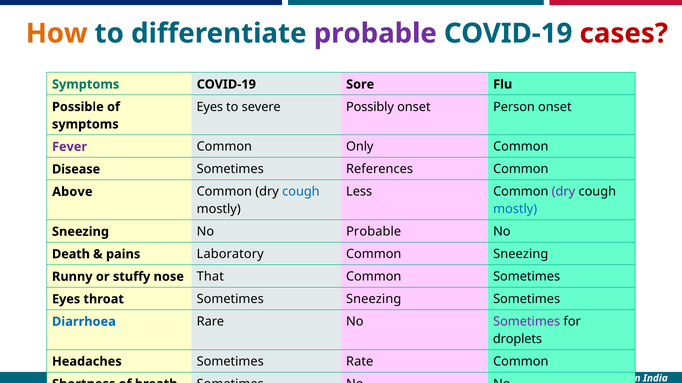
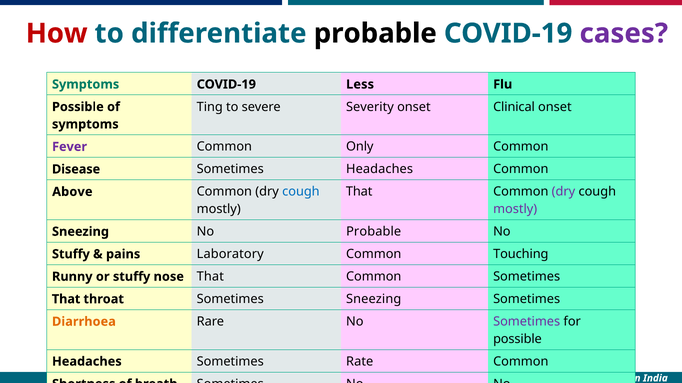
How colour: orange -> red
probable at (375, 33) colour: purple -> black
cases colour: red -> purple
Sore: Sore -> Less
Eyes at (210, 107): Eyes -> Ting
Possibly: Possibly -> Severity
Person: Person -> Clinical
Sometimes References: References -> Headaches
Less at (359, 192): Less -> That
mostly at (515, 209) colour: blue -> purple
Death at (71, 254): Death -> Stuffy
Common Sneezing: Sneezing -> Touching
Eyes at (66, 300): Eyes -> That
Diarrhoea colour: blue -> orange
droplets at (517, 339): droplets -> possible
